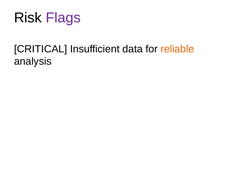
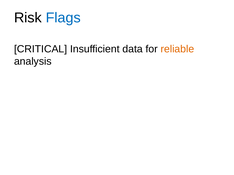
Flags colour: purple -> blue
